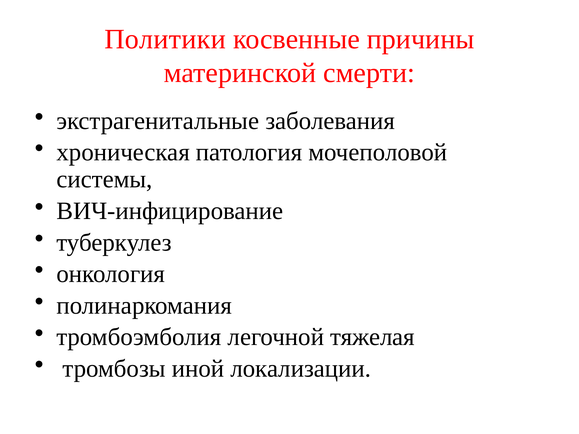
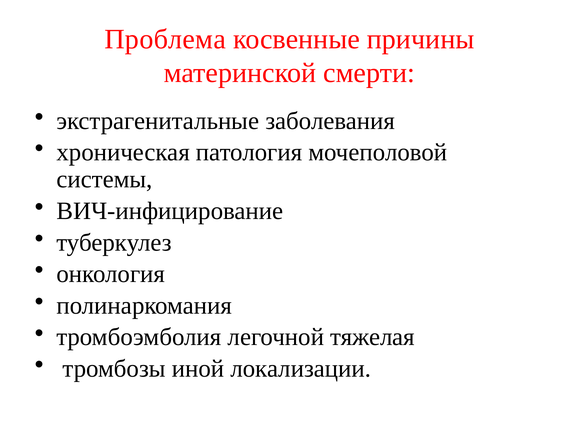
Политики: Политики -> Проблема
